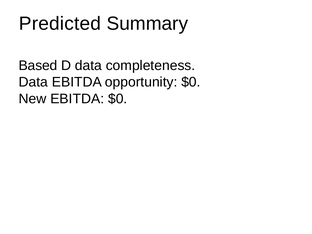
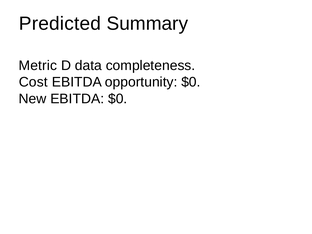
Based: Based -> Metric
Data at (33, 82): Data -> Cost
